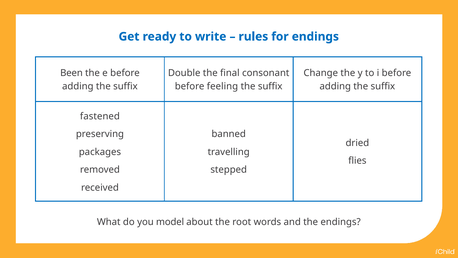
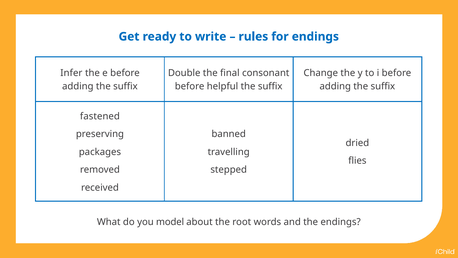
Been: Been -> Infer
feeling: feeling -> helpful
